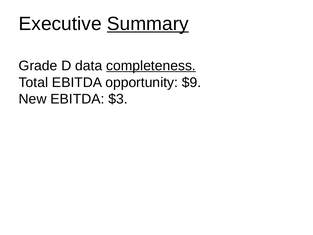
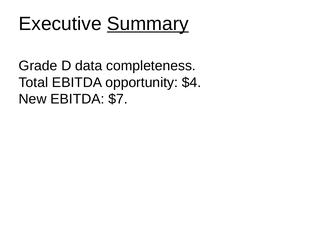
completeness underline: present -> none
$9: $9 -> $4
$3: $3 -> $7
